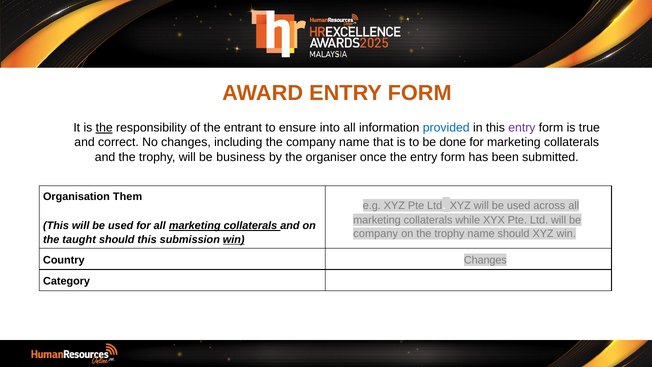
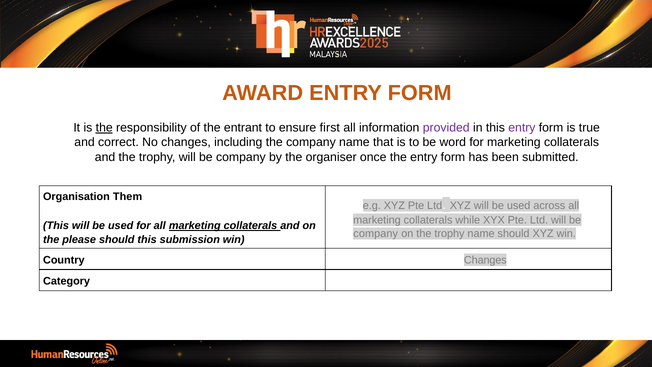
into: into -> first
provided colour: blue -> purple
done: done -> word
trophy will be business: business -> company
taught: taught -> please
win at (234, 239) underline: present -> none
